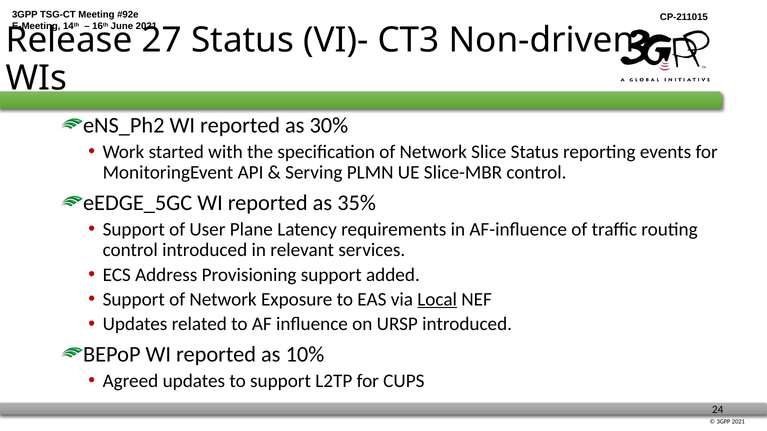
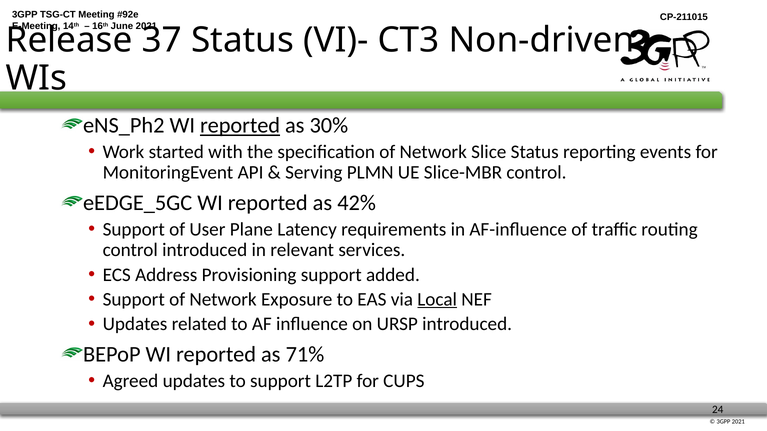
27: 27 -> 37
reported at (240, 126) underline: none -> present
35%: 35% -> 42%
10%: 10% -> 71%
